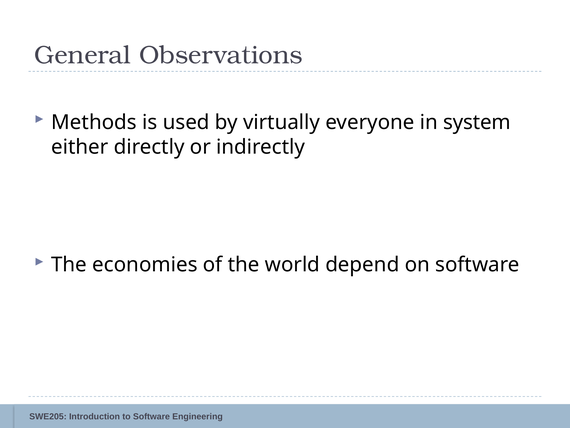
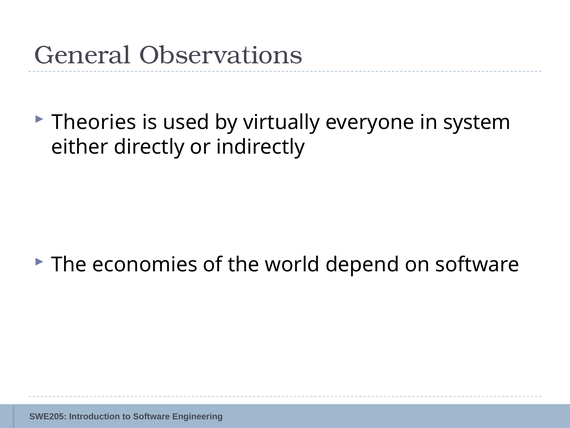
Methods: Methods -> Theories
